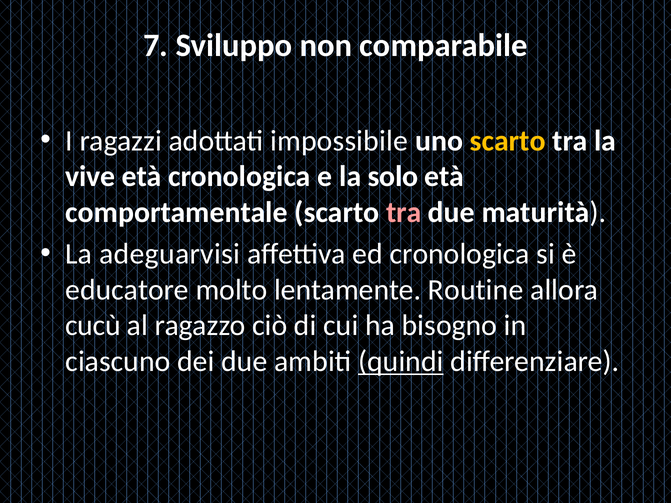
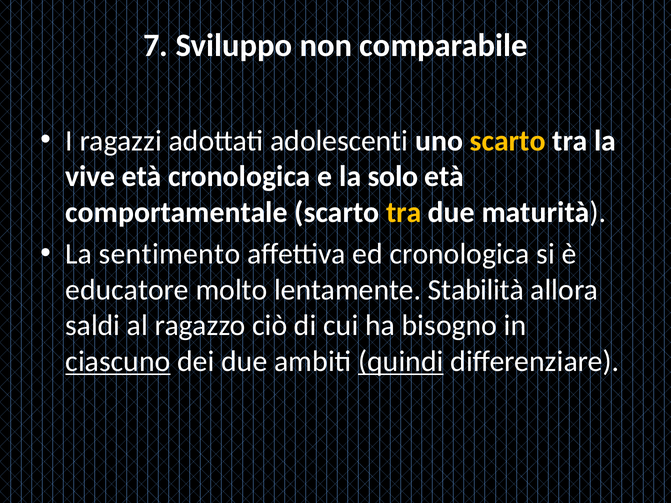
impossibile: impossibile -> adolescenti
tra at (404, 212) colour: pink -> yellow
adeguarvisi: adeguarvisi -> sentimento
Routine: Routine -> Stabilità
cucù: cucù -> saldi
ciascuno underline: none -> present
